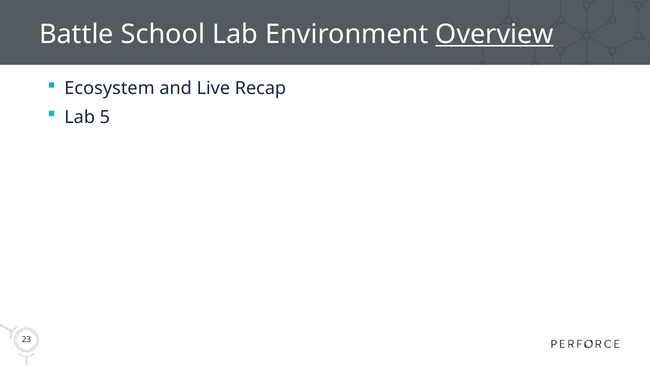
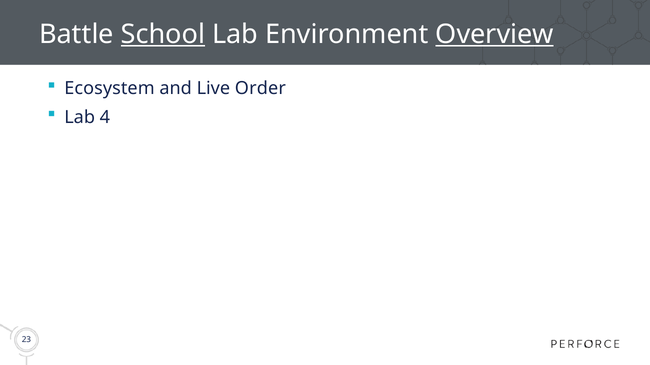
School underline: none -> present
Recap: Recap -> Order
5: 5 -> 4
